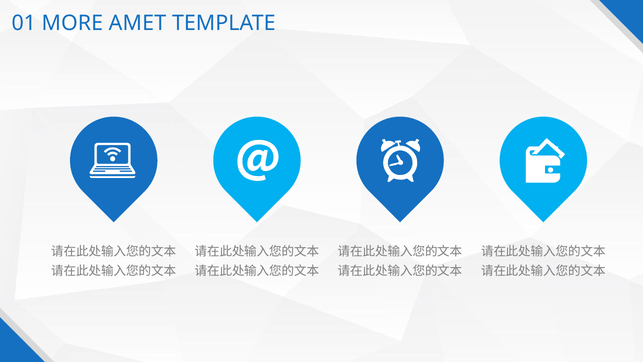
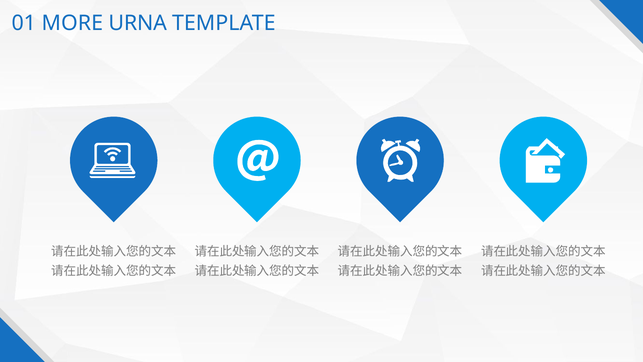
AMET: AMET -> URNA
